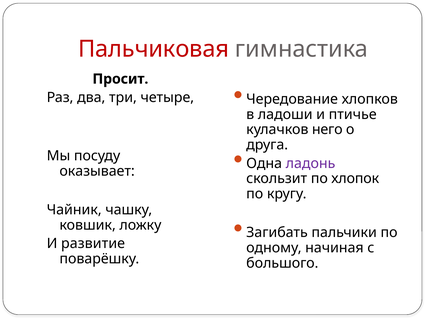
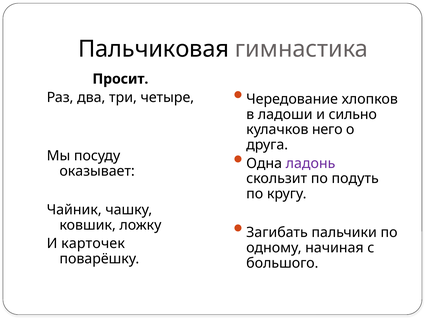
Пальчиковая colour: red -> black
птичье: птичье -> сильно
хлопок: хлопок -> подуть
развитие: развитие -> карточек
